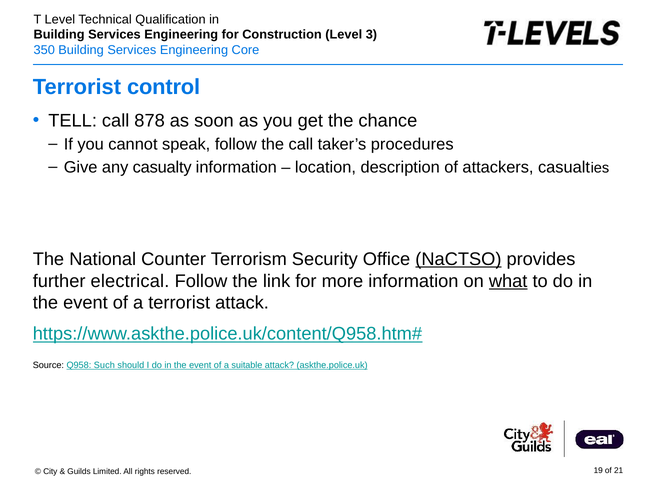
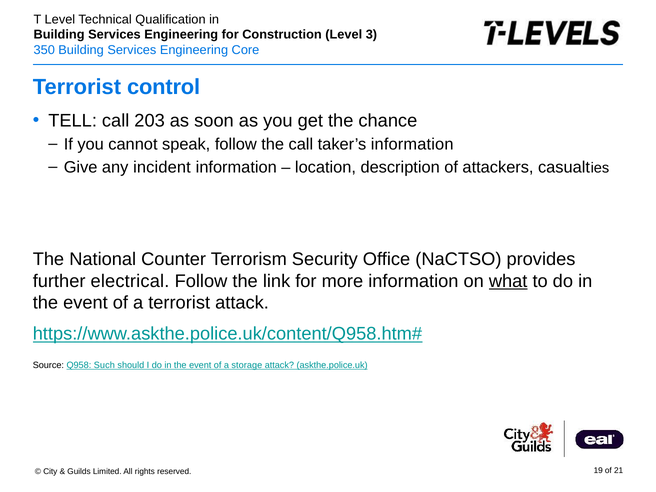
878: 878 -> 203
taker’s procedures: procedures -> information
casualty: casualty -> incident
NaCTSO underline: present -> none
suitable: suitable -> storage
